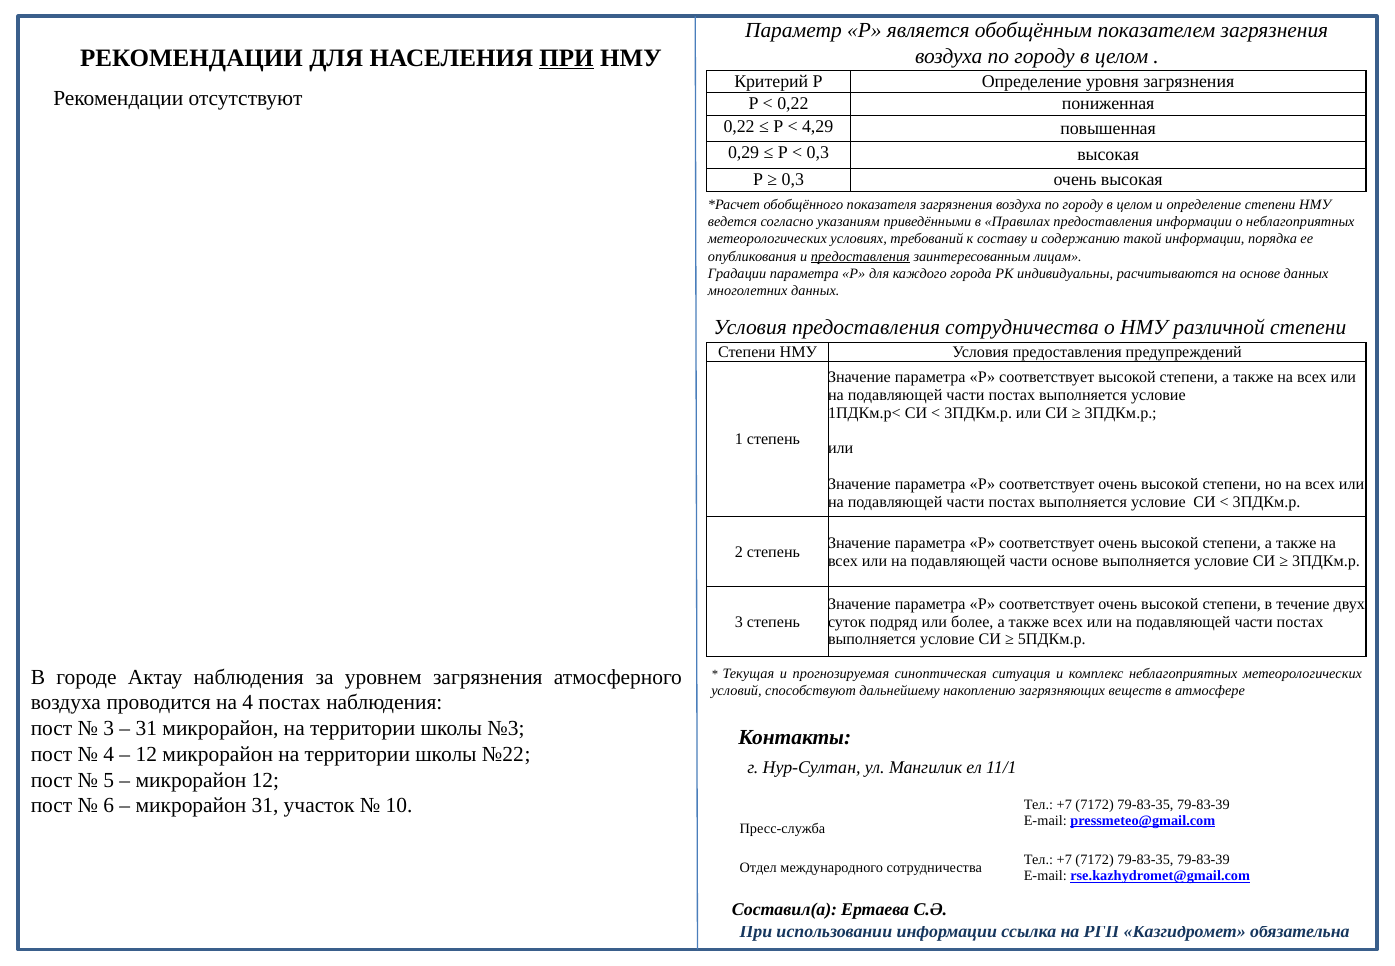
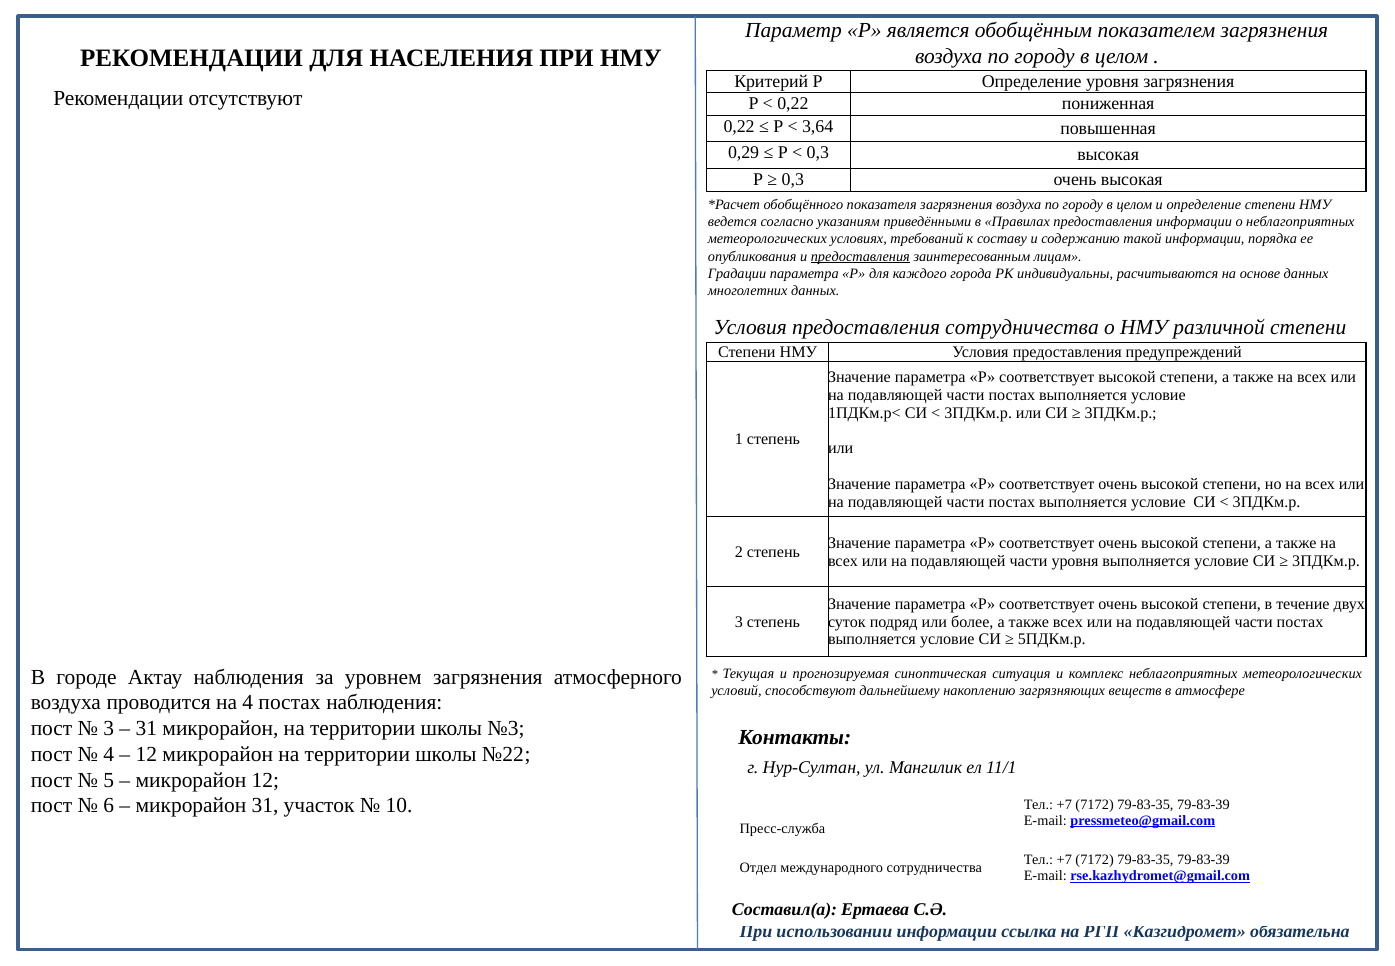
ПРИ at (567, 58) underline: present -> none
4,29: 4,29 -> 3,64
части основе: основе -> уровня
